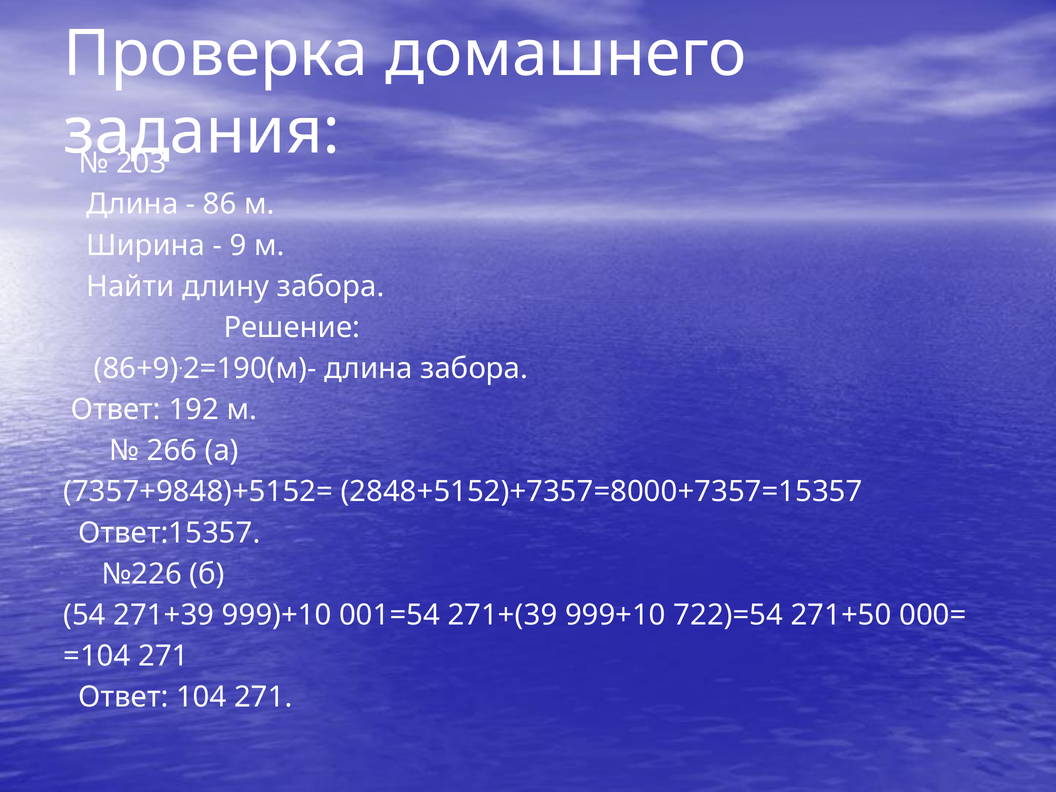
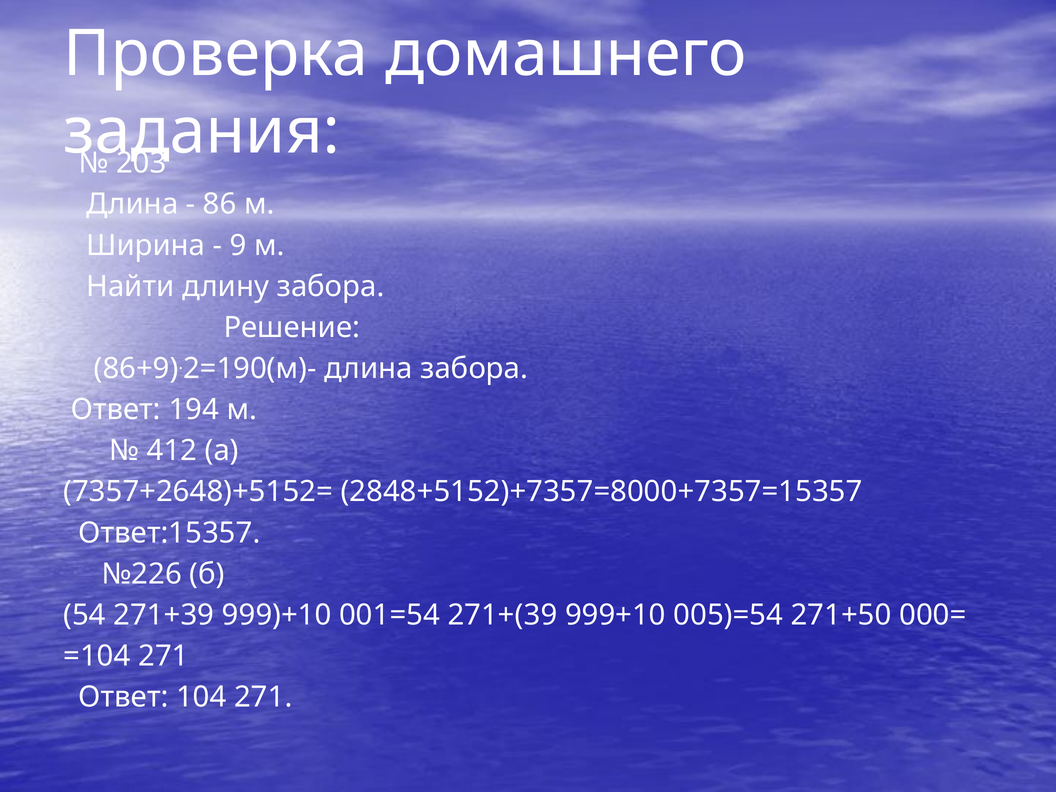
192: 192 -> 194
266: 266 -> 412
7357+9848)+5152=: 7357+9848)+5152= -> 7357+2648)+5152=
722)=54: 722)=54 -> 005)=54
